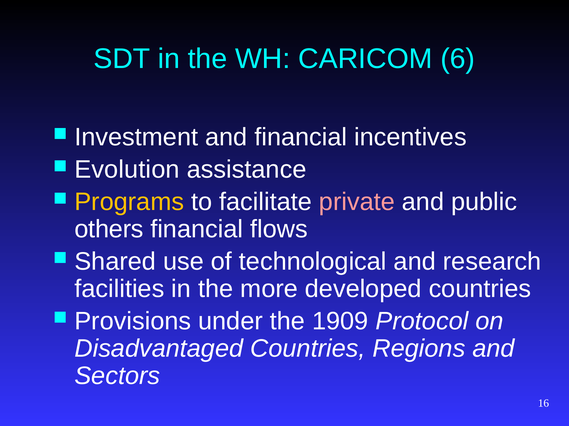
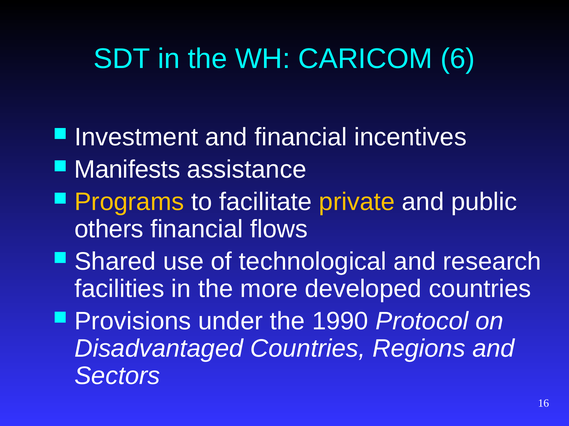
Evolution: Evolution -> Manifests
private colour: pink -> yellow
1909: 1909 -> 1990
